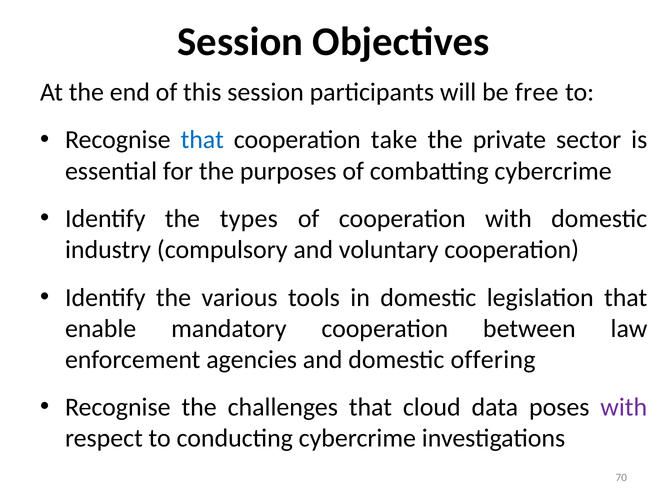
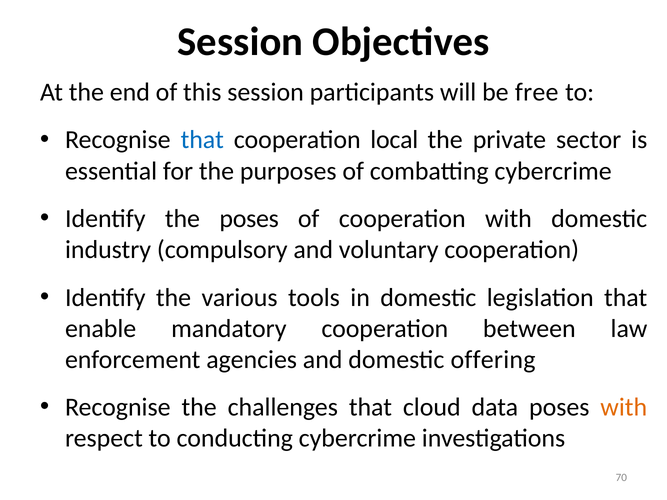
take: take -> local
the types: types -> poses
with at (624, 407) colour: purple -> orange
